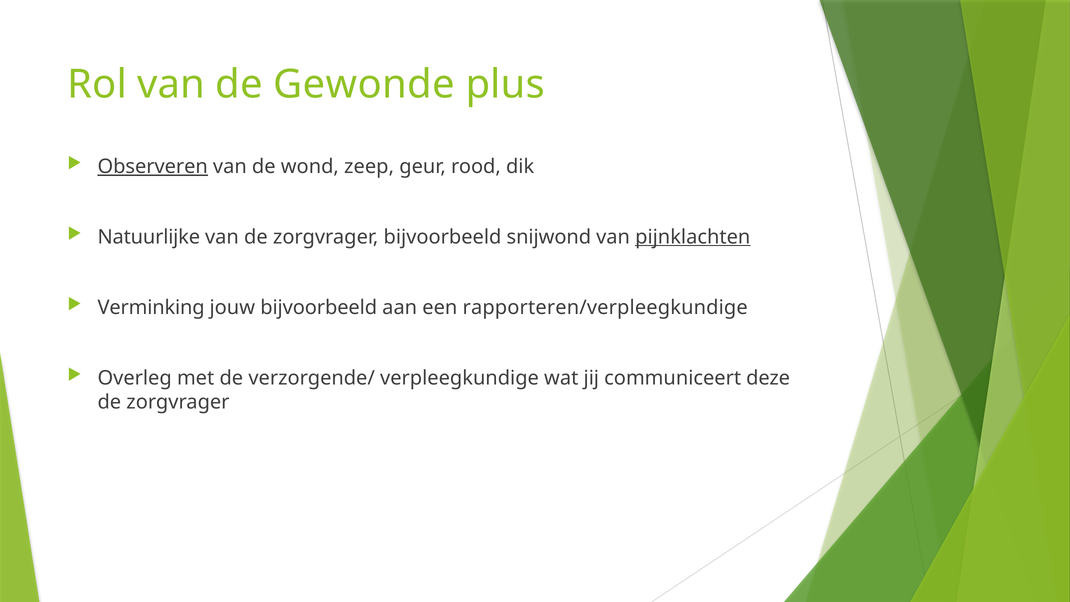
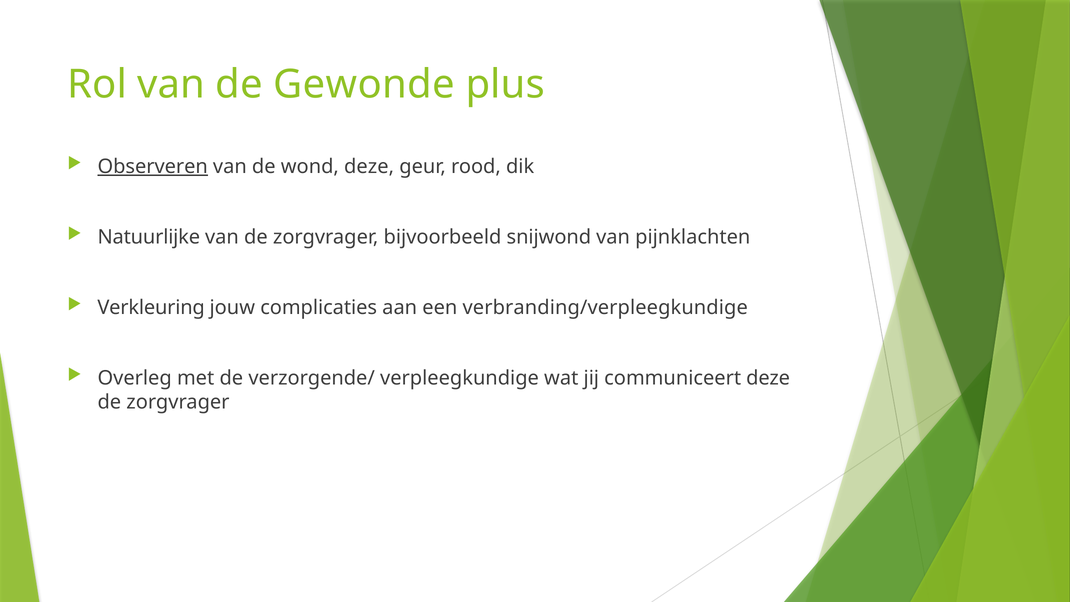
wond zeep: zeep -> deze
pijnklachten underline: present -> none
Verminking: Verminking -> Verkleuring
jouw bijvoorbeeld: bijvoorbeeld -> complicaties
rapporteren/verpleegkundige: rapporteren/verpleegkundige -> verbranding/verpleegkundige
